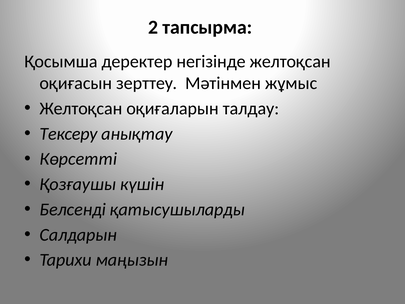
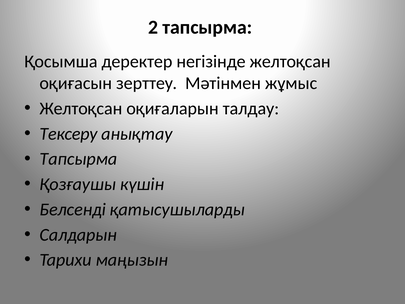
Көрсетті at (78, 159): Көрсетті -> Тапсырма
